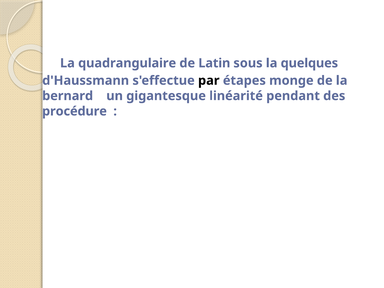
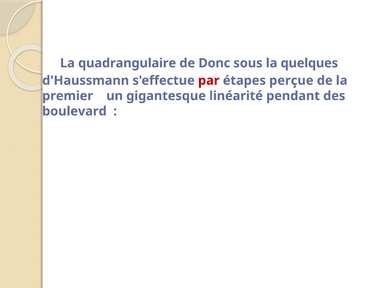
Latin: Latin -> Donc
par colour: black -> red
monge: monge -> perçue
bernard: bernard -> premier
procédure: procédure -> boulevard
